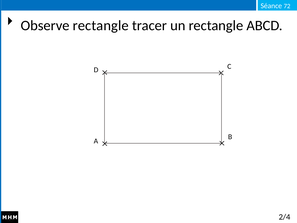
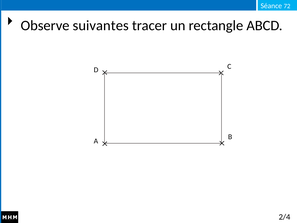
Observe rectangle: rectangle -> suivantes
